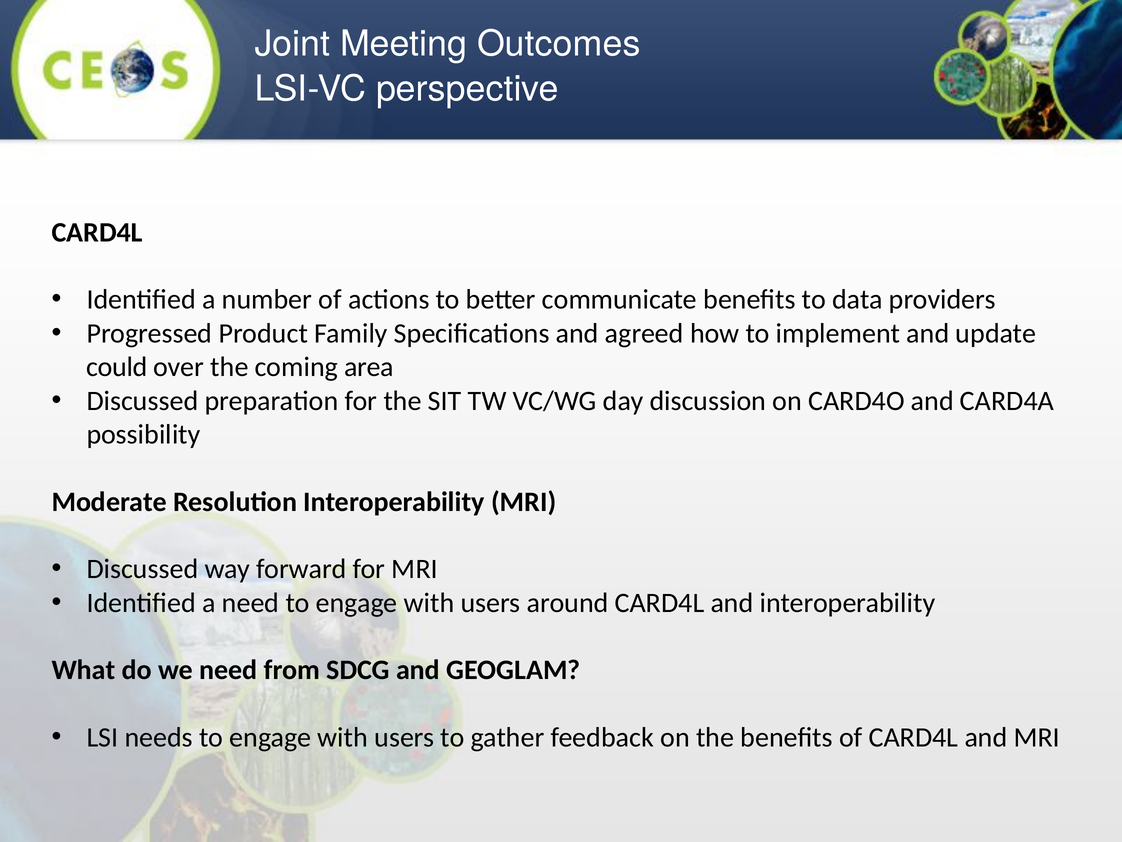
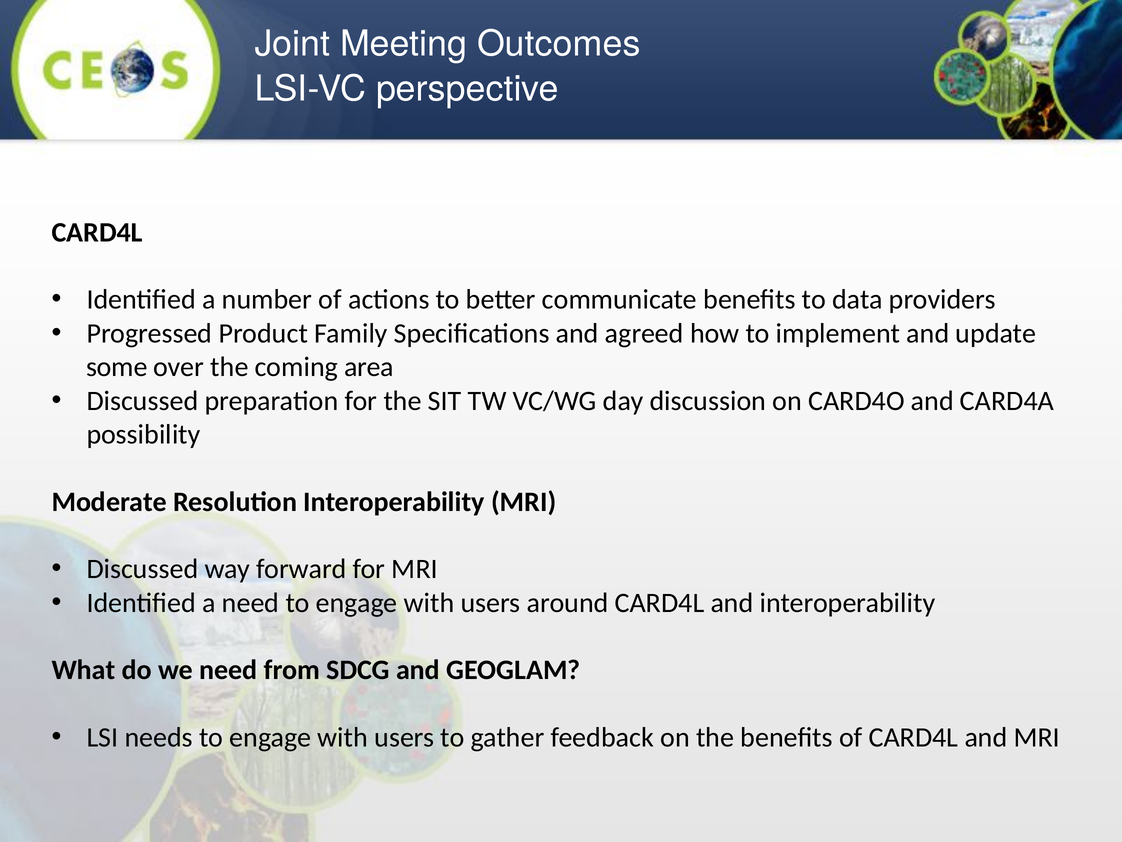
could: could -> some
